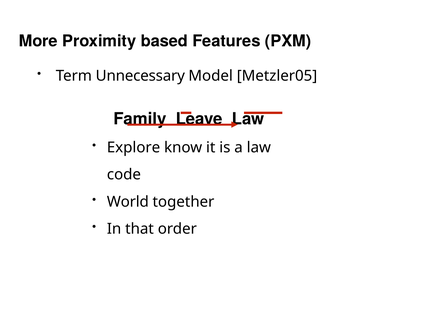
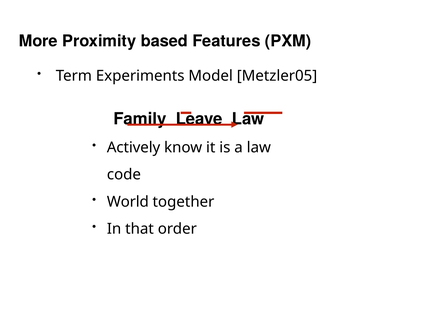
Unnecessary: Unnecessary -> Experiments
Explore: Explore -> Actively
